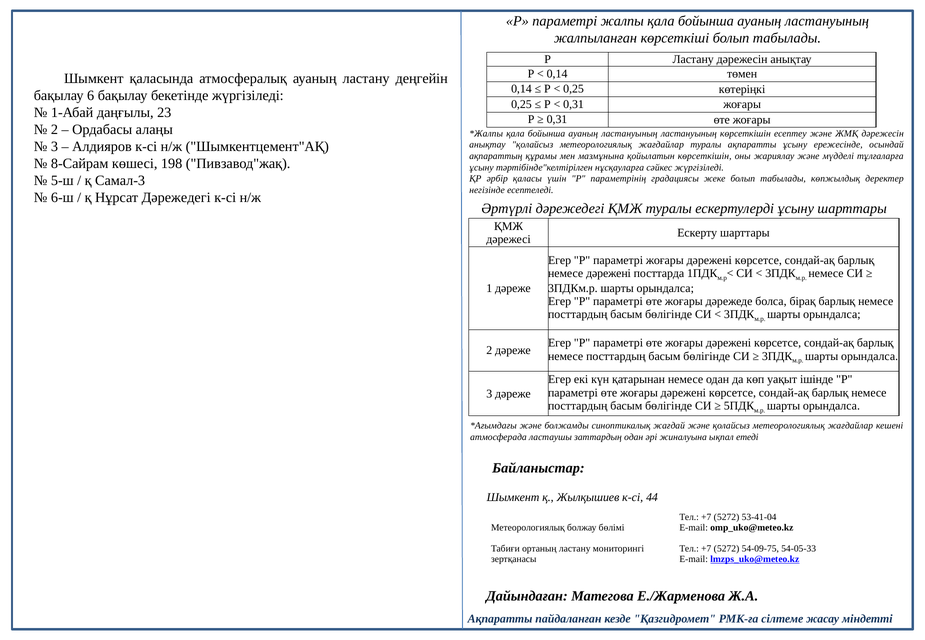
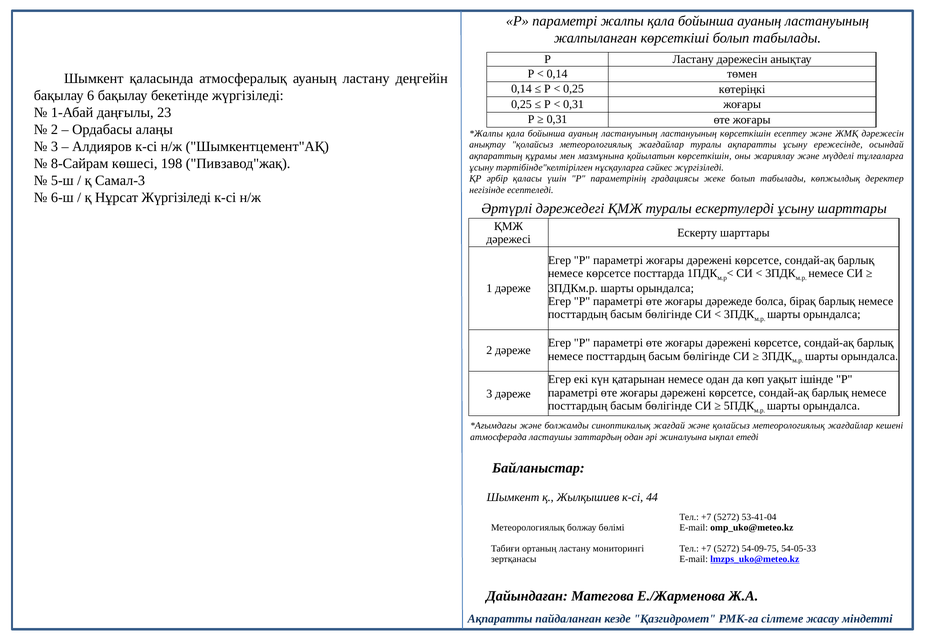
Нұрсат Дәрежедегі: Дәрежедегі -> Жүргізіледі
немесе дәрежені: дәрежені -> көрсетсе
